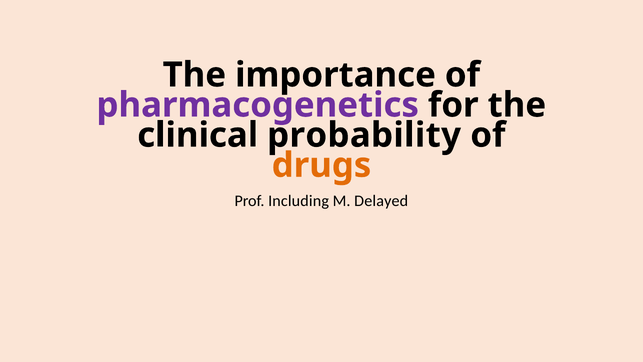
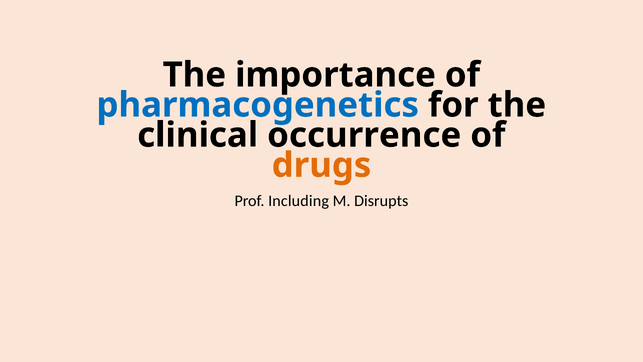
pharmacogenetics colour: purple -> blue
probability: probability -> occurrence
Delayed: Delayed -> Disrupts
